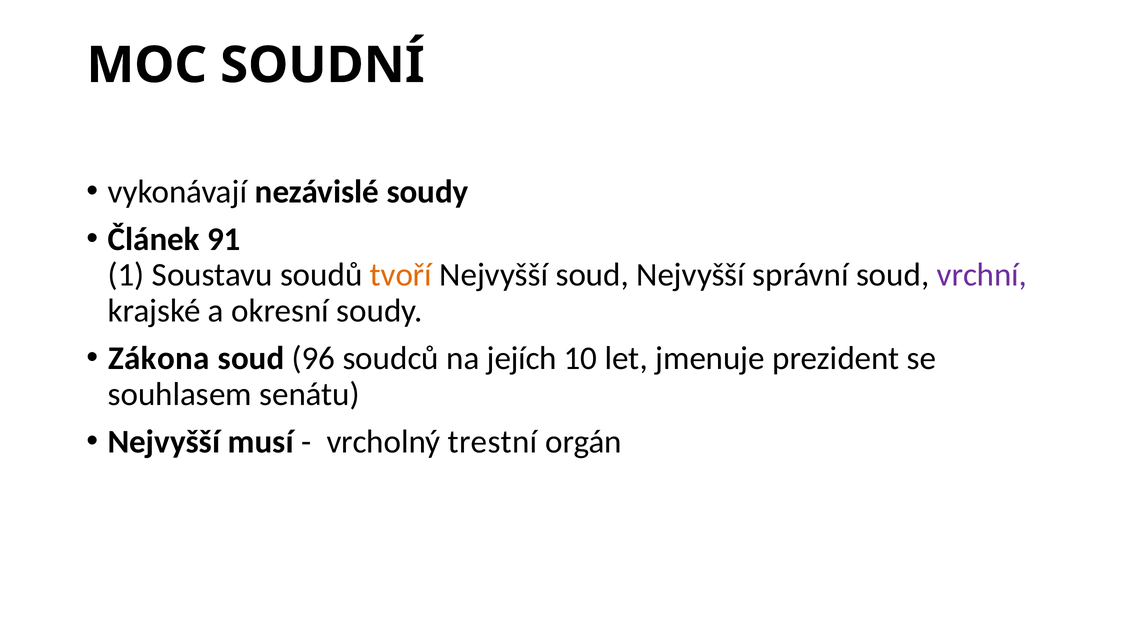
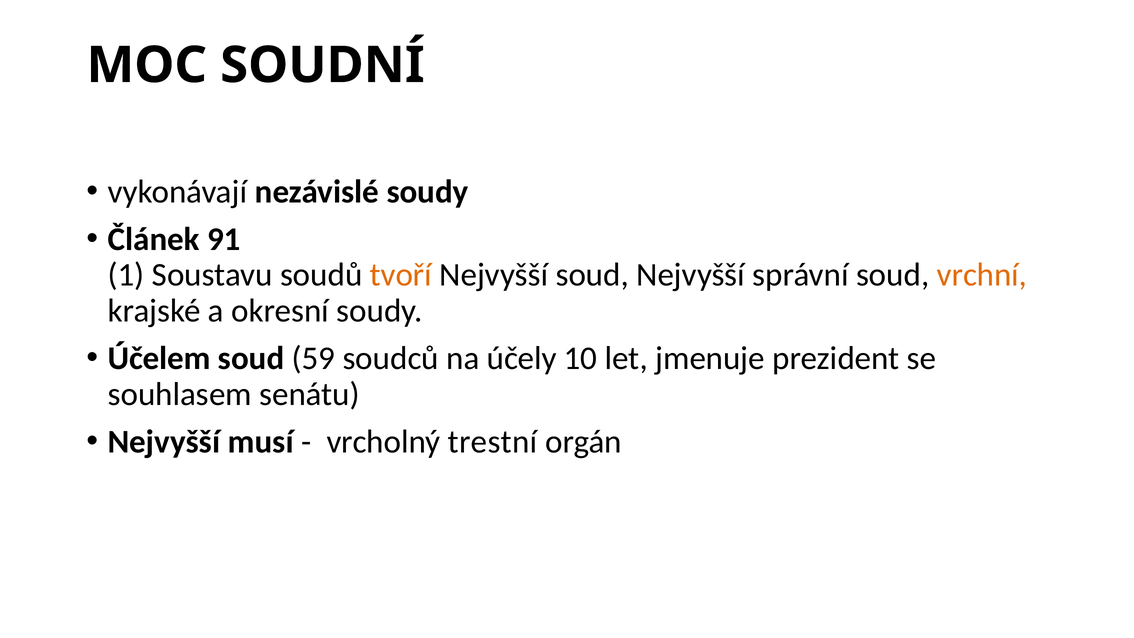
vrchní colour: purple -> orange
Zákona: Zákona -> Účelem
96: 96 -> 59
jejích: jejích -> účely
